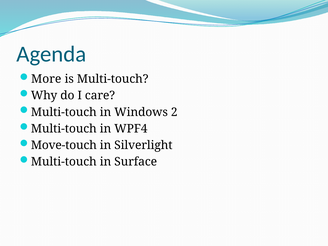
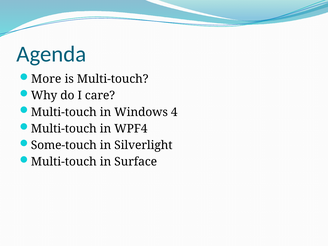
2: 2 -> 4
Move-touch: Move-touch -> Some-touch
